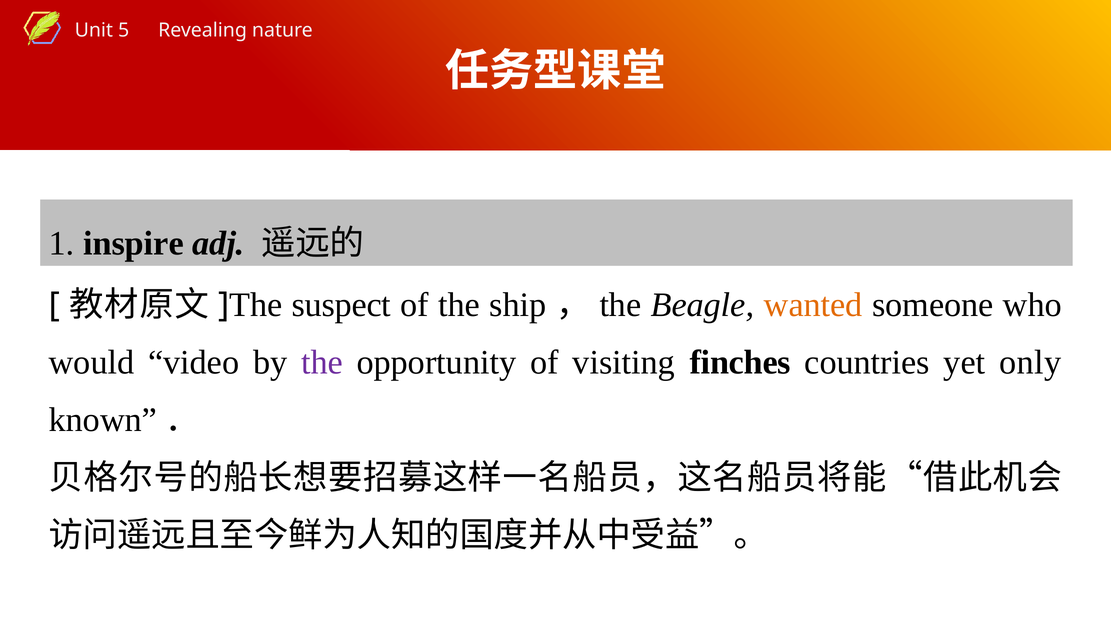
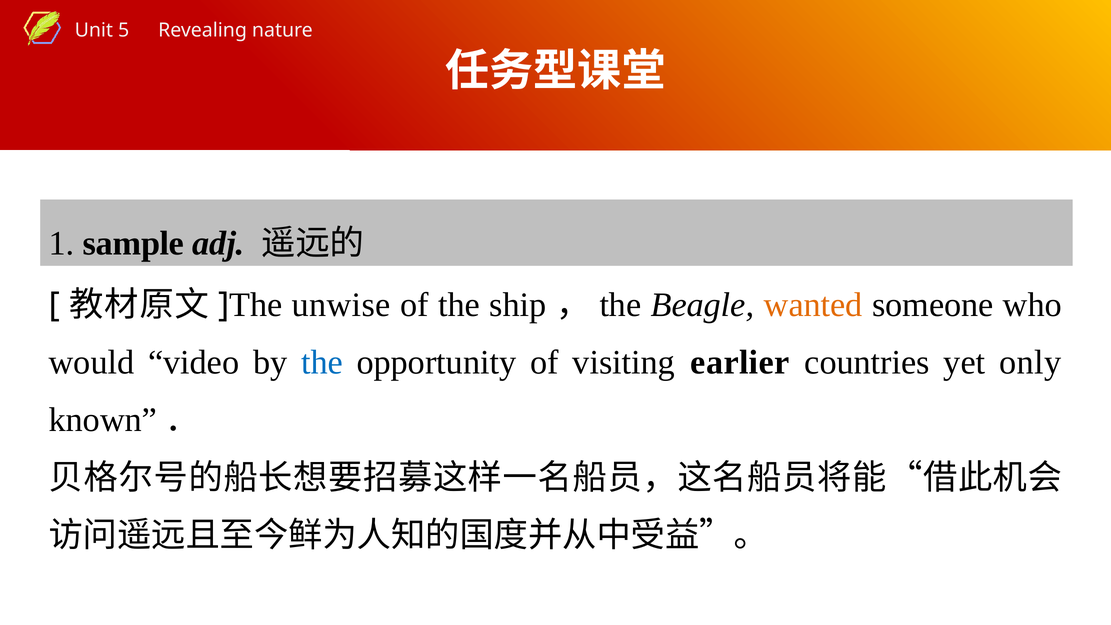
inspire: inspire -> sample
suspect: suspect -> unwise
the at (322, 362) colour: purple -> blue
finches: finches -> earlier
